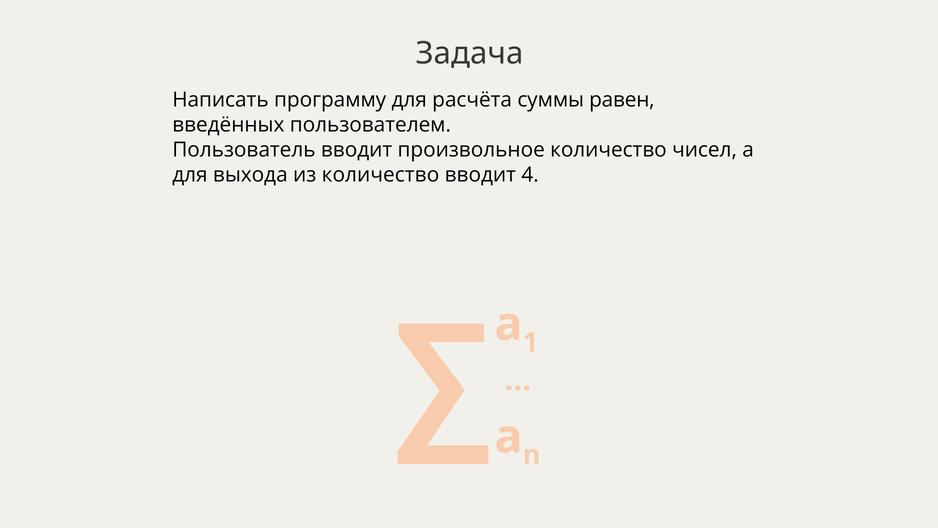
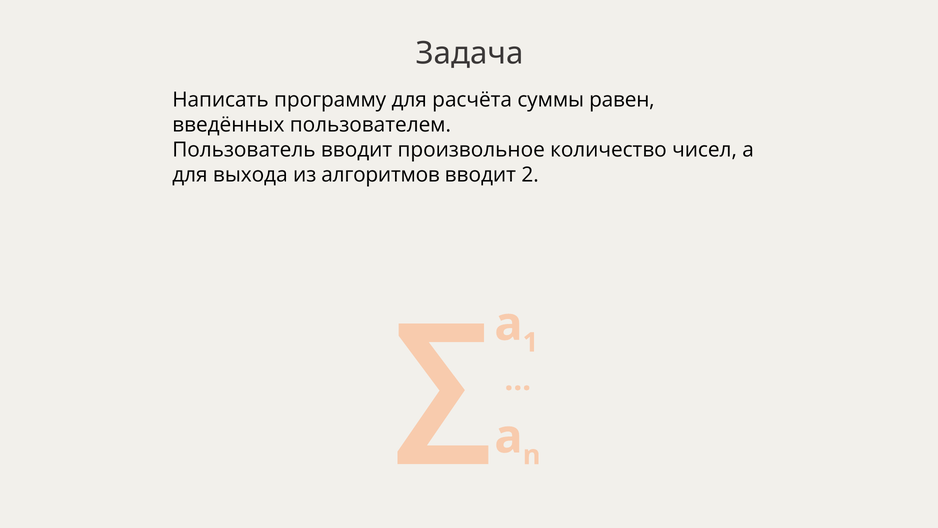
из количество: количество -> алгоритмов
4: 4 -> 2
